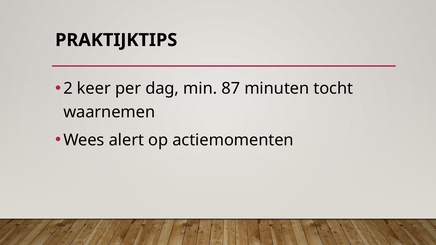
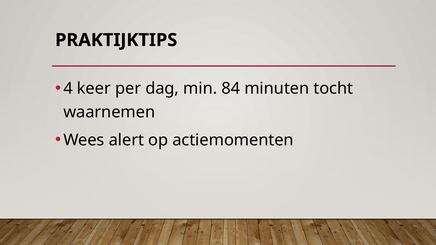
2: 2 -> 4
87: 87 -> 84
